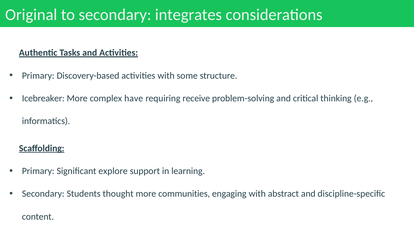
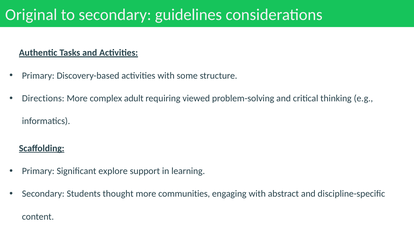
integrates: integrates -> guidelines
Icebreaker: Icebreaker -> Directions
have: have -> adult
receive: receive -> viewed
